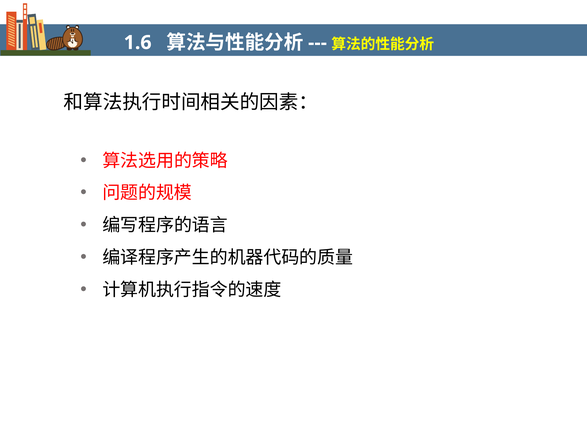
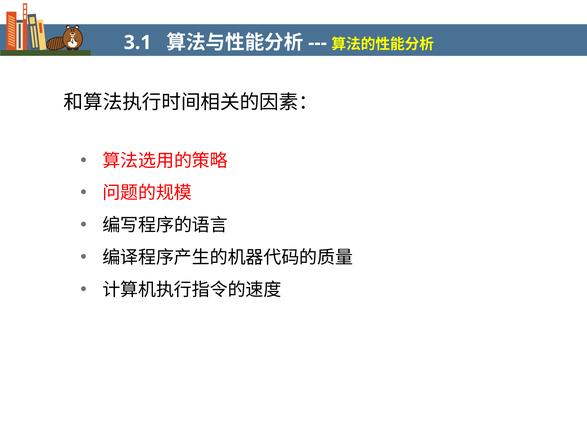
1.6: 1.6 -> 3.1
